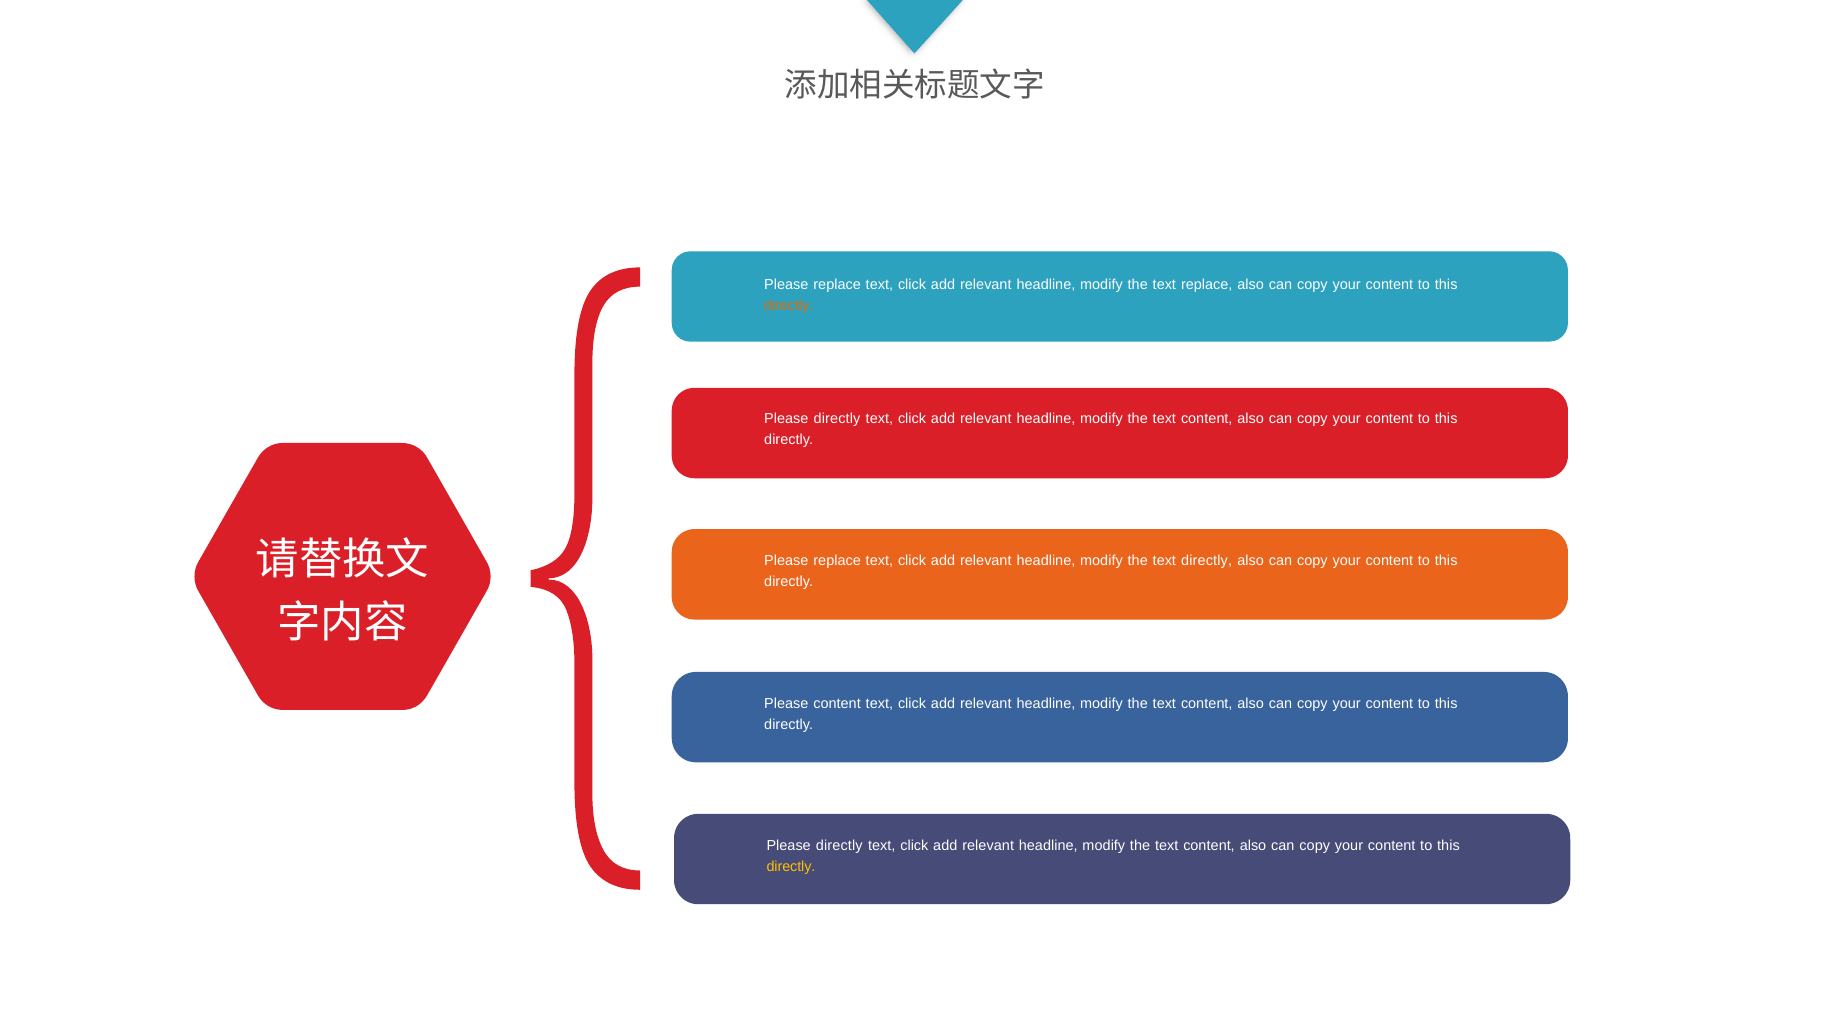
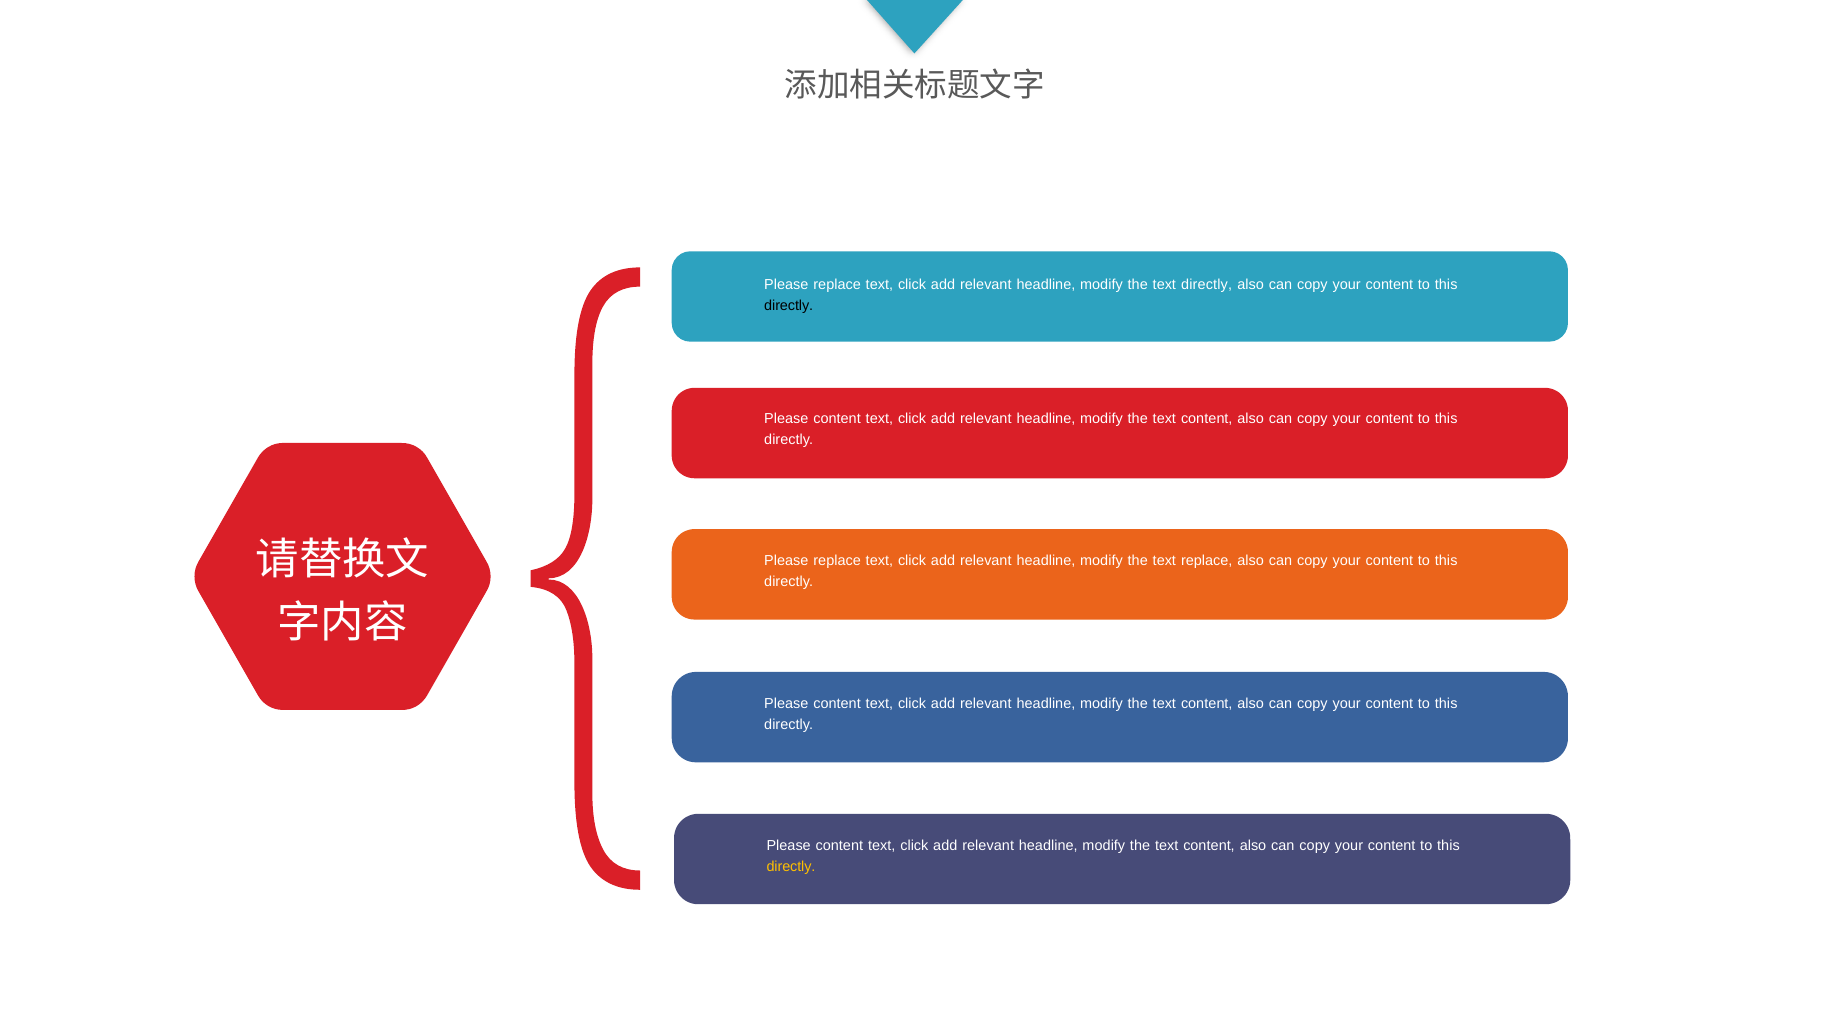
text replace: replace -> directly
directly at (789, 305) colour: orange -> black
directly at (837, 418): directly -> content
text directly: directly -> replace
directly at (839, 846): directly -> content
